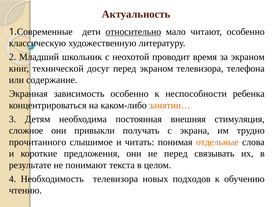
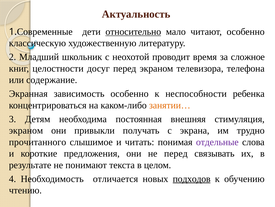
за экраном: экраном -> сложное
технической: технической -> целостности
сложное at (26, 130): сложное -> экраном
отдельные colour: orange -> purple
Необходимость телевизора: телевизора -> отличается
подходов underline: none -> present
